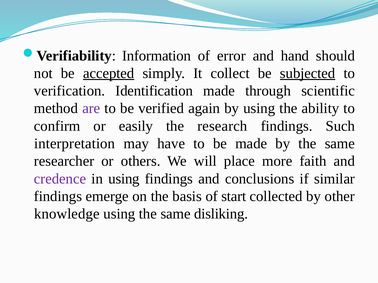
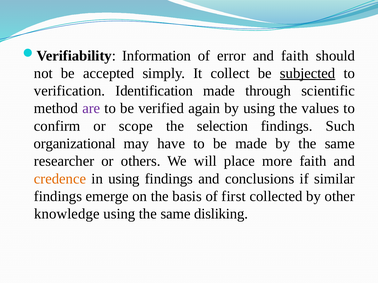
and hand: hand -> faith
accepted underline: present -> none
ability: ability -> values
easily: easily -> scope
research: research -> selection
interpretation: interpretation -> organizational
credence colour: purple -> orange
start: start -> first
